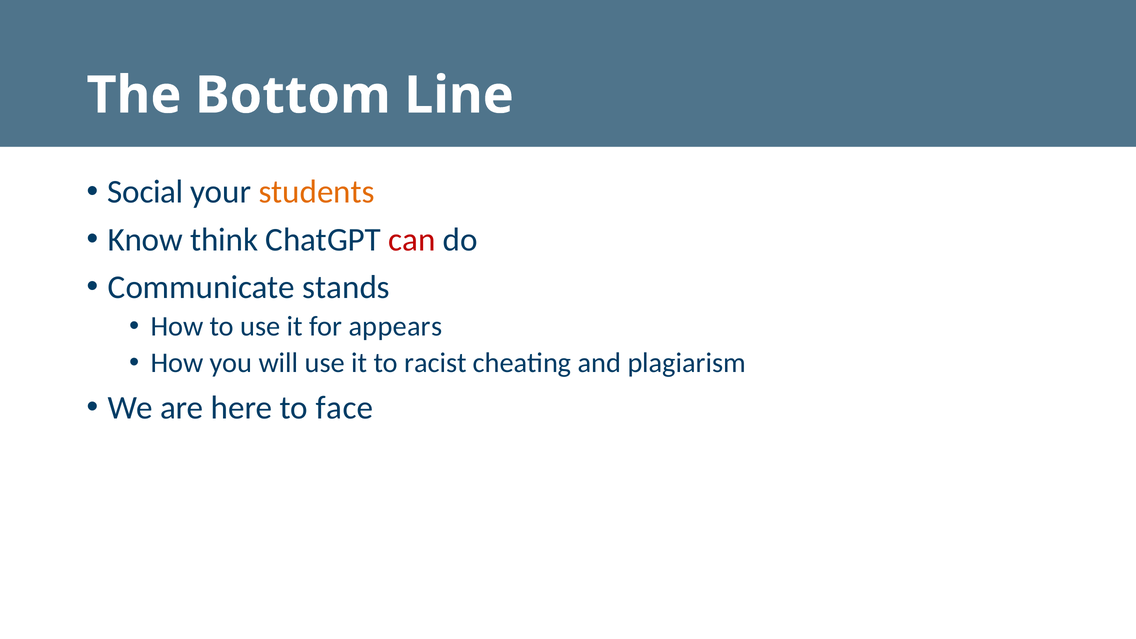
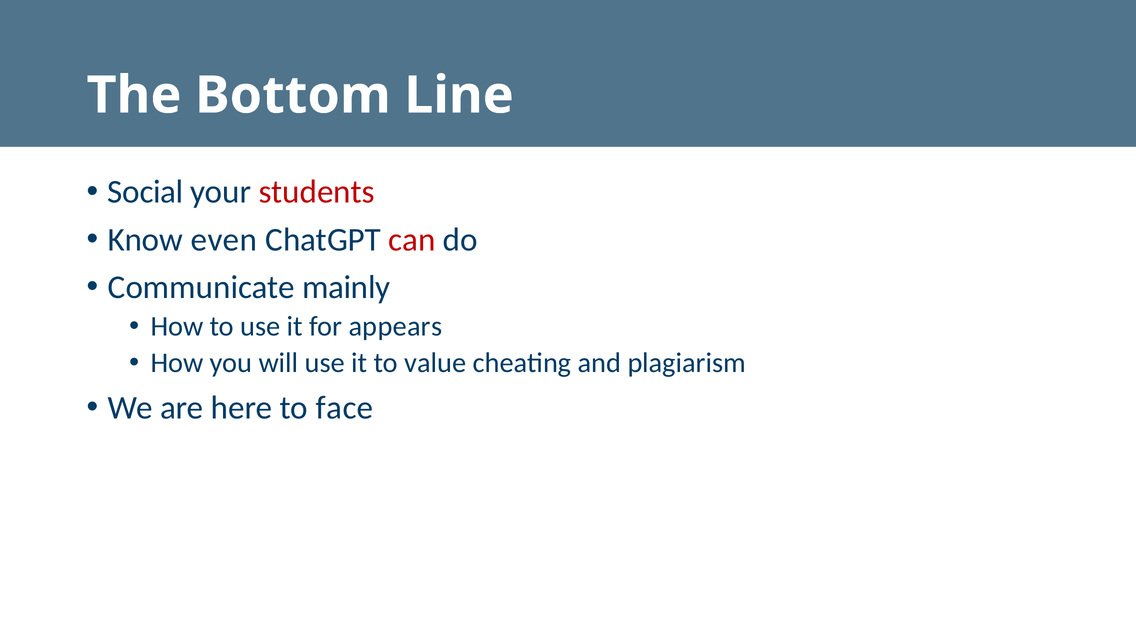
students colour: orange -> red
think: think -> even
stands: stands -> mainly
racist: racist -> value
